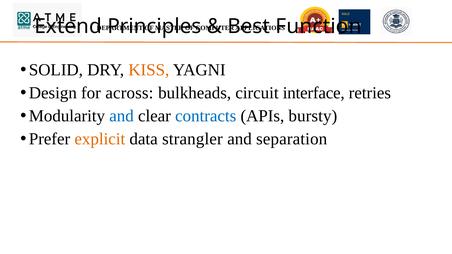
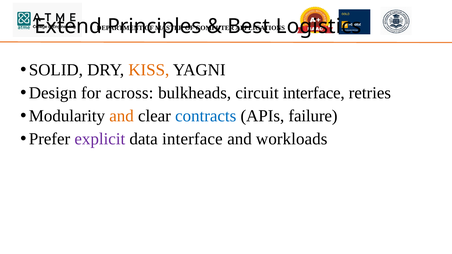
Function: Function -> Logistics
and at (122, 116) colour: blue -> orange
bursty: bursty -> failure
explicit colour: orange -> purple
data strangler: strangler -> interface
separation: separation -> workloads
